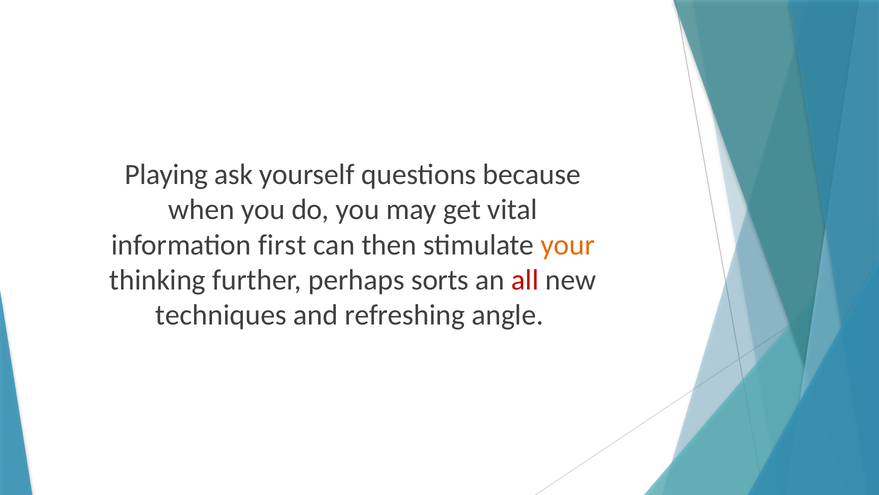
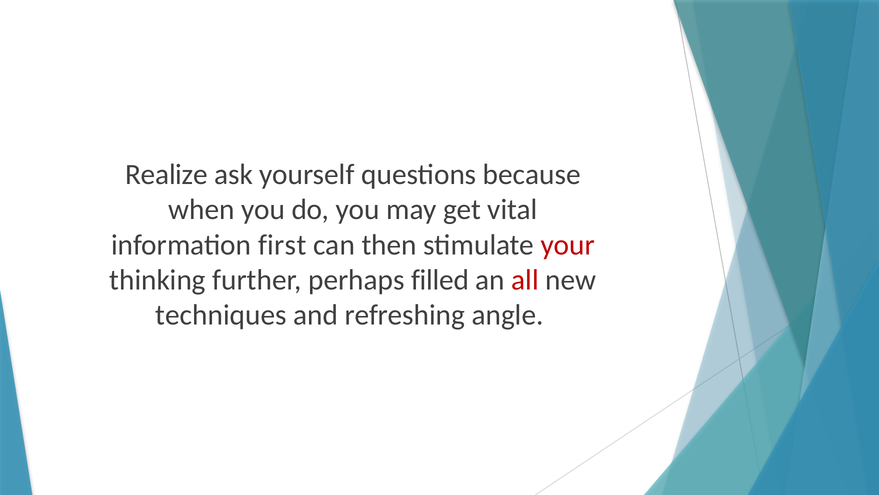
Playing: Playing -> Realize
your colour: orange -> red
sorts: sorts -> filled
